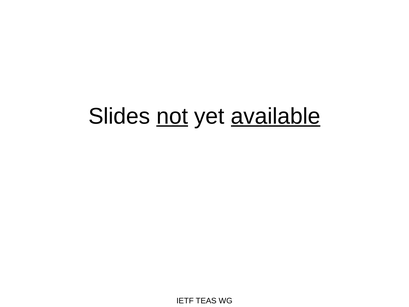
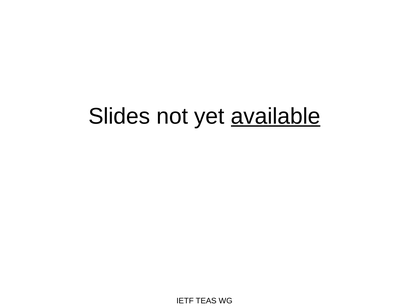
not underline: present -> none
